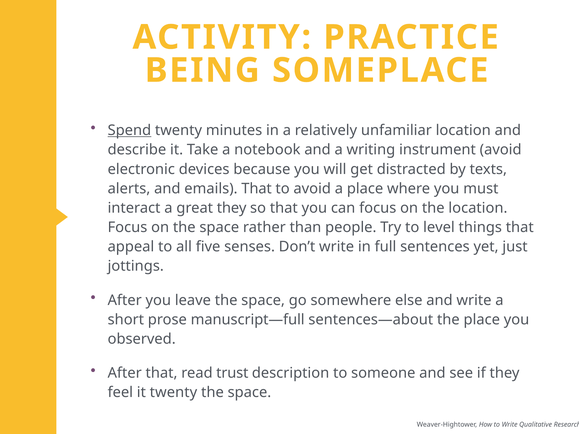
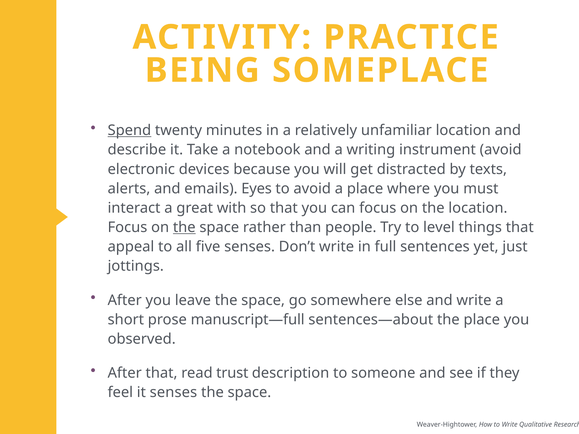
emails That: That -> Eyes
great they: they -> with
the at (184, 227) underline: none -> present
it twenty: twenty -> senses
